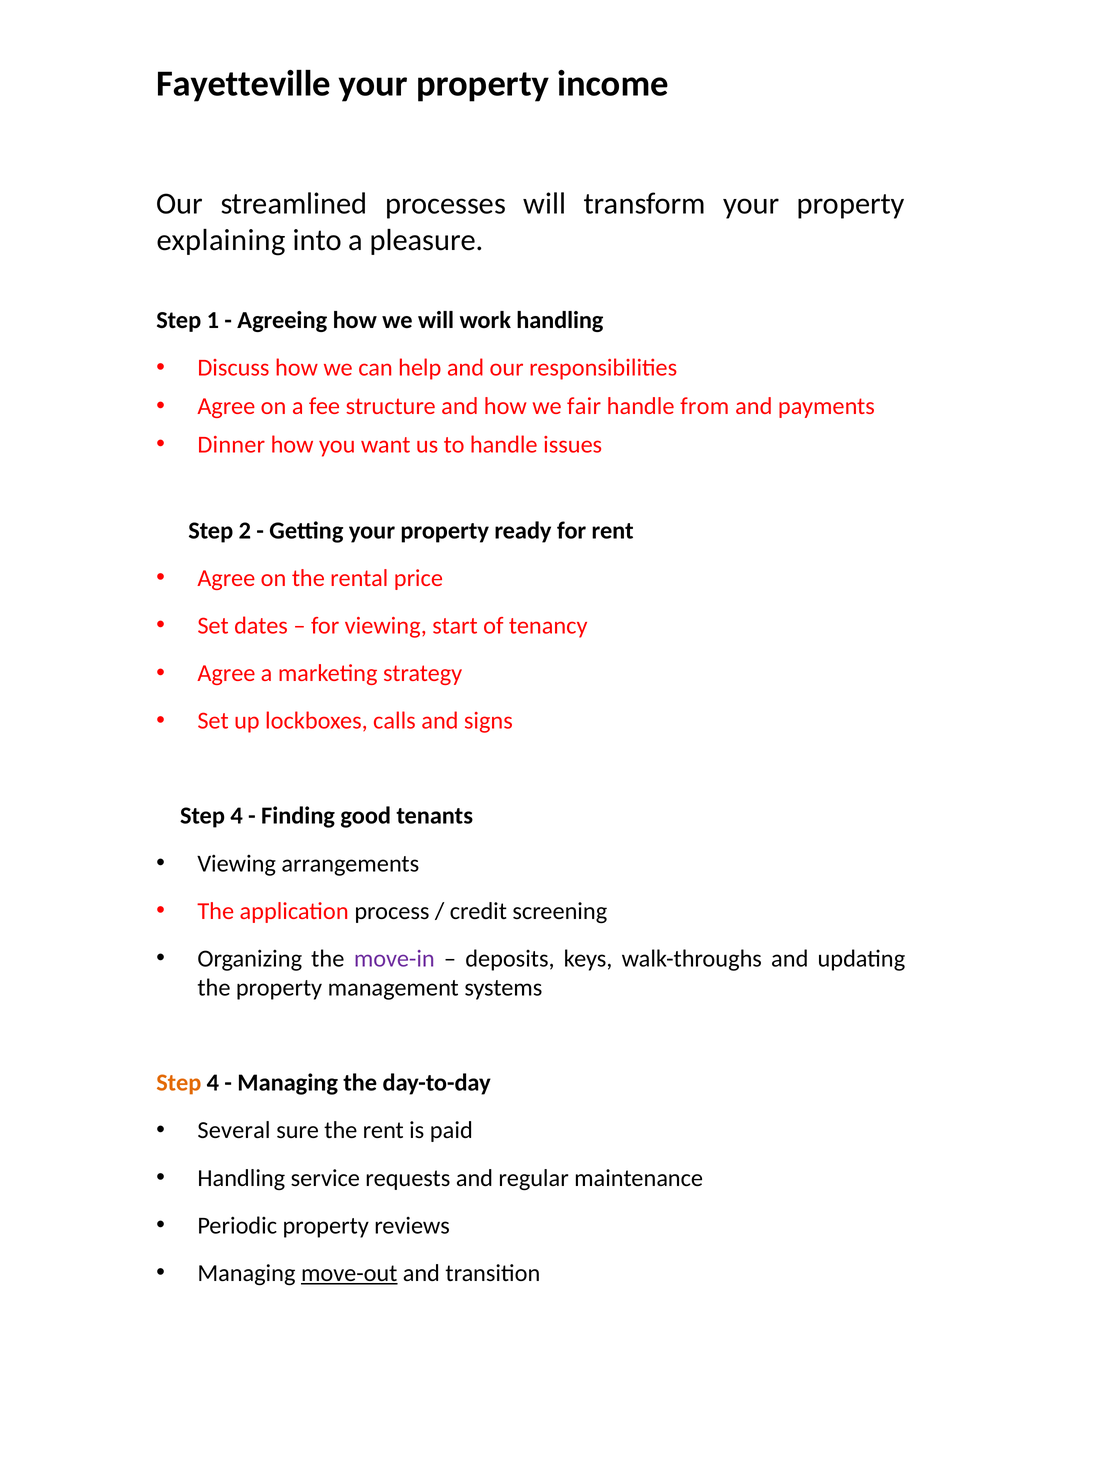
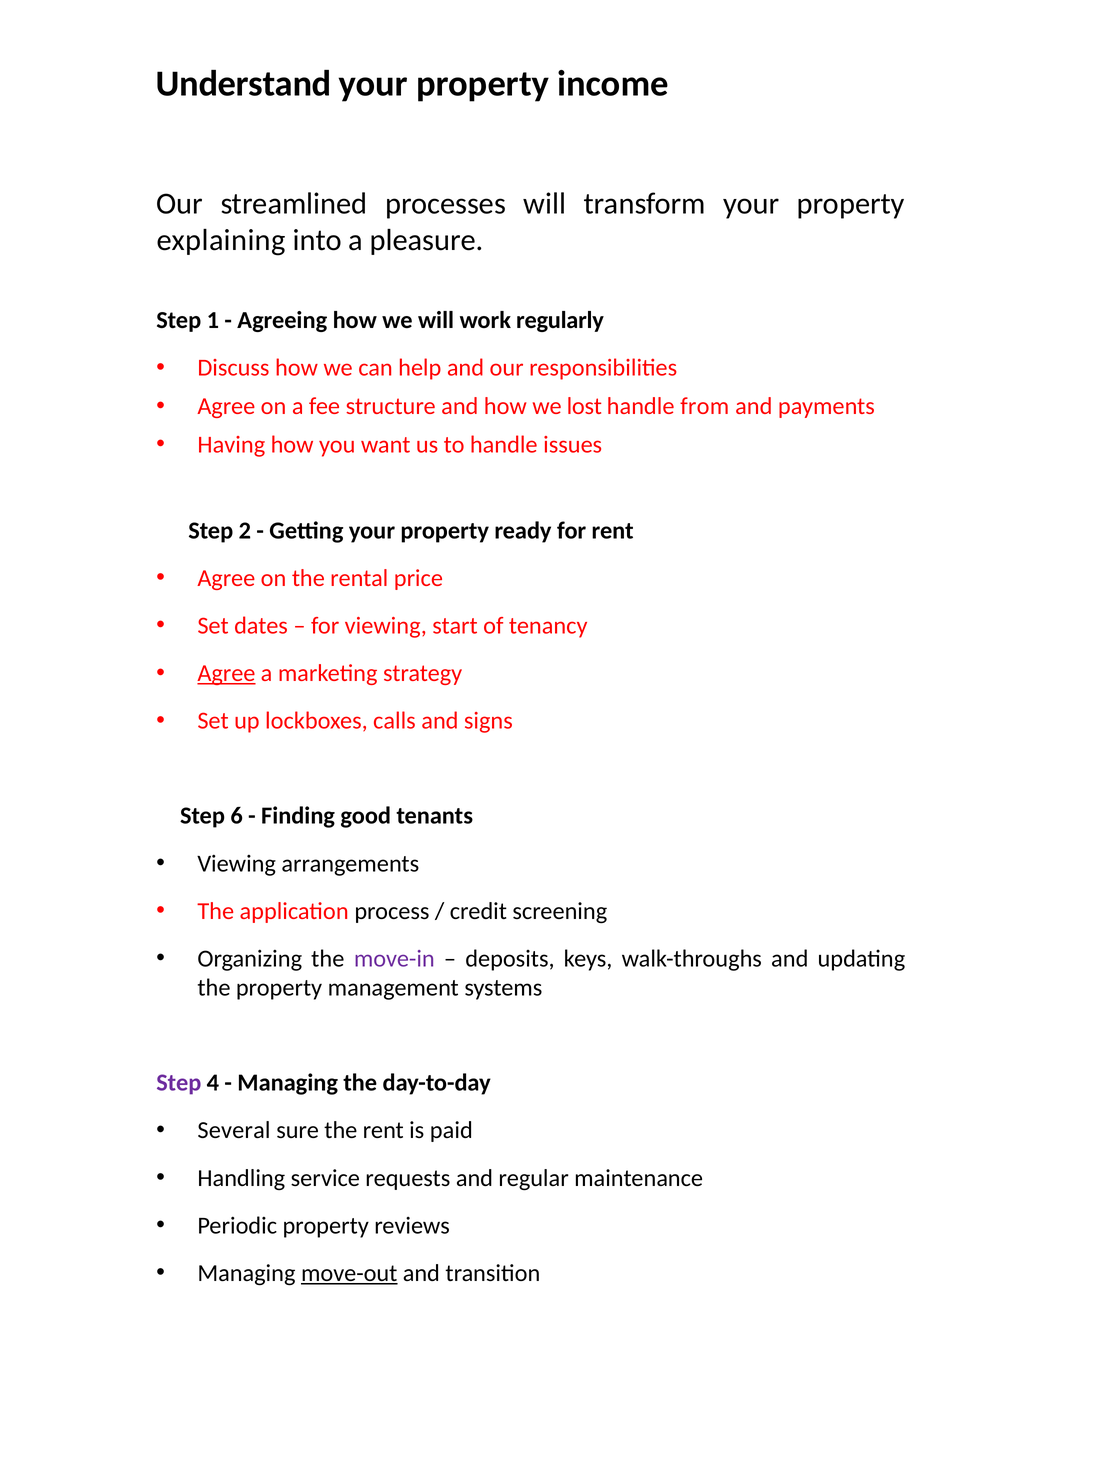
Fayetteville: Fayetteville -> Understand
work handling: handling -> regularly
fair: fair -> lost
Dinner: Dinner -> Having
Agree at (226, 674) underline: none -> present
4 at (237, 816): 4 -> 6
Step at (179, 1083) colour: orange -> purple
